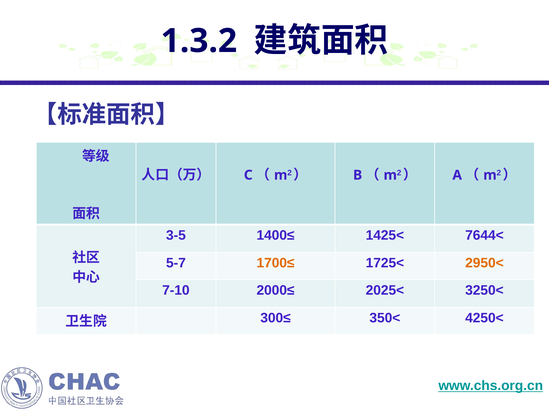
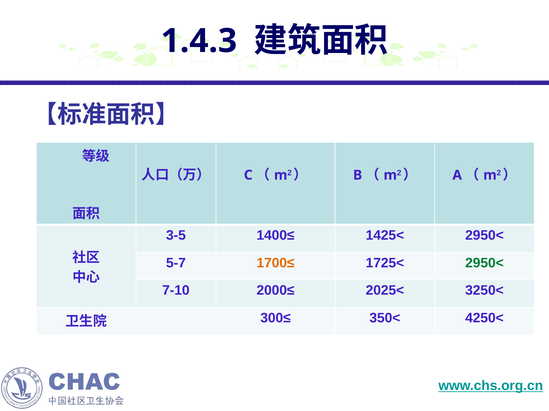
1.3.2: 1.3.2 -> 1.4.3
1425< 7644<: 7644< -> 2950<
2950< at (484, 263) colour: orange -> green
